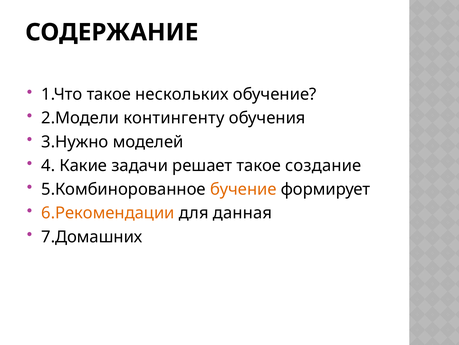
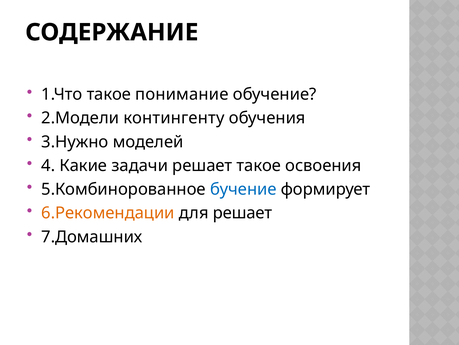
нескольких: нескольких -> понимание
создание: создание -> освоения
бучение colour: orange -> blue
для данная: данная -> решает
